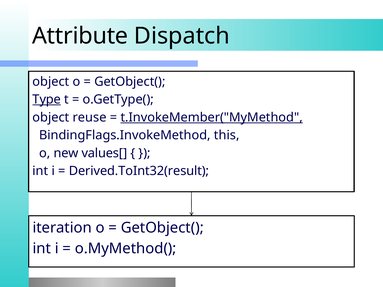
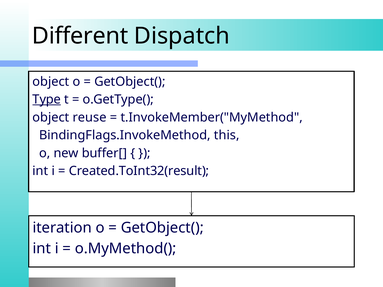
Attribute: Attribute -> Different
t.InvokeMember("MyMethod underline: present -> none
values[: values[ -> buffer[
Derived.ToInt32(result: Derived.ToInt32(result -> Created.ToInt32(result
